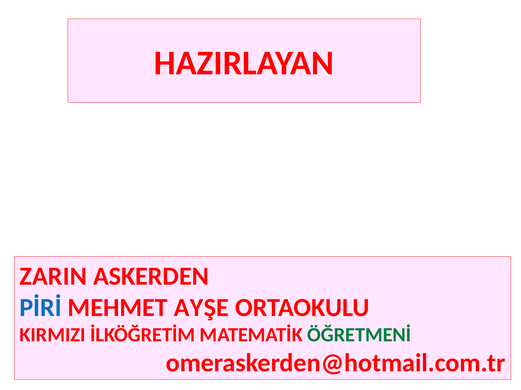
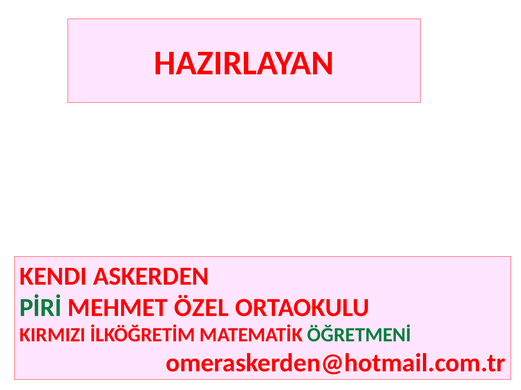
ZARIN: ZARIN -> KENDI
PİRİ colour: blue -> green
AYŞE: AYŞE -> ÖZEL
